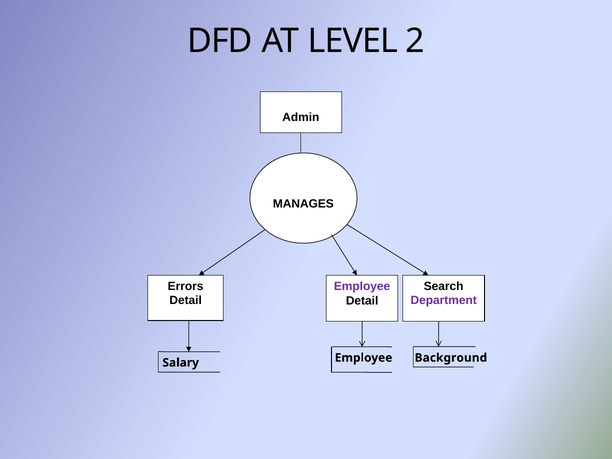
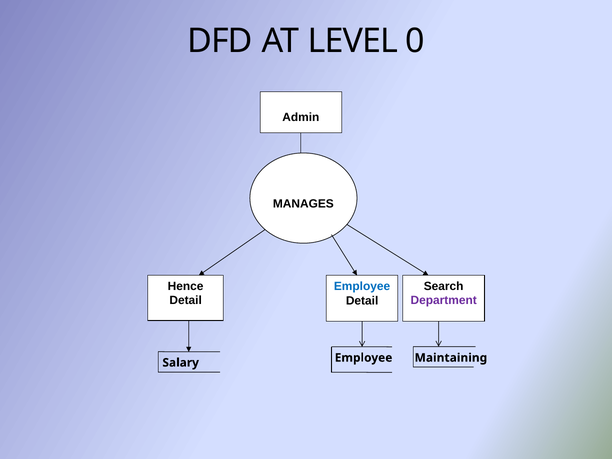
2: 2 -> 0
Errors: Errors -> Hence
Employee at (362, 286) colour: purple -> blue
Background: Background -> Maintaining
